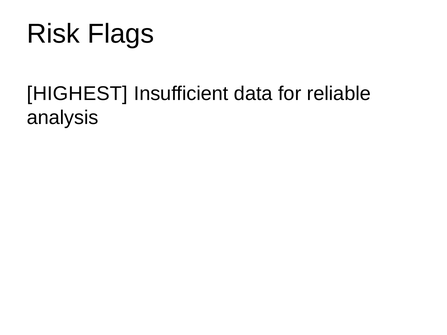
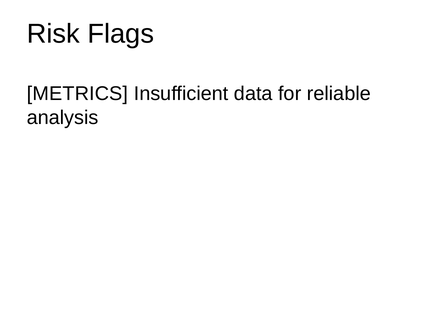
HIGHEST: HIGHEST -> METRICS
